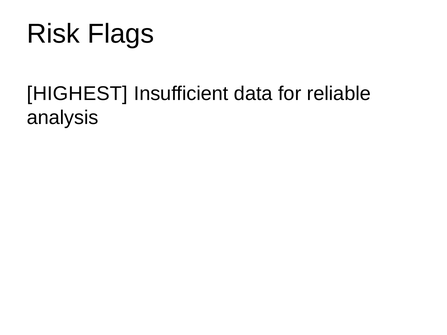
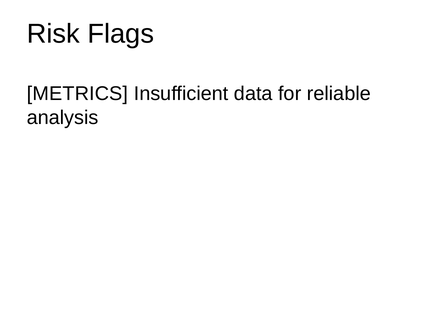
HIGHEST: HIGHEST -> METRICS
